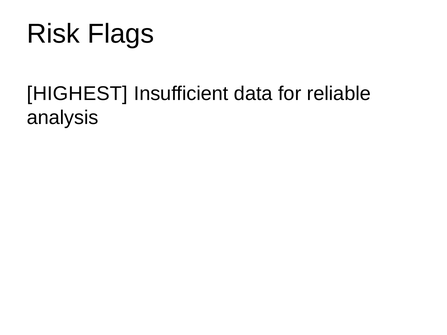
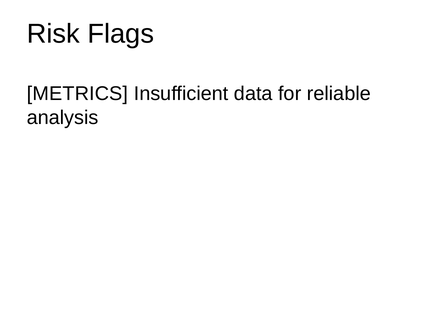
HIGHEST: HIGHEST -> METRICS
